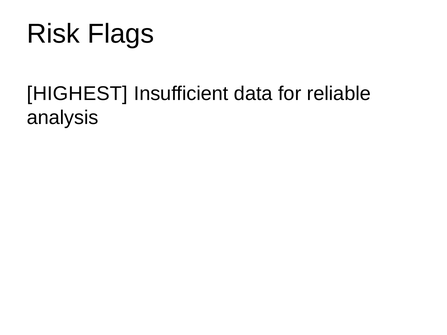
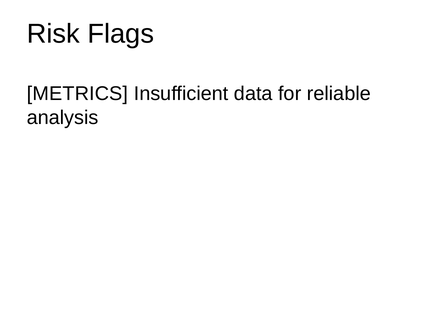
HIGHEST: HIGHEST -> METRICS
